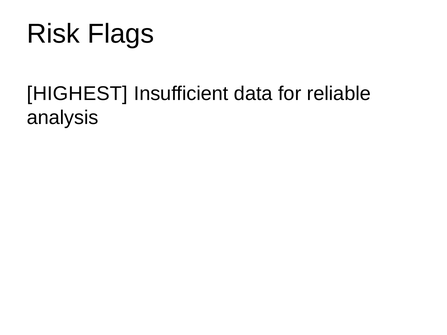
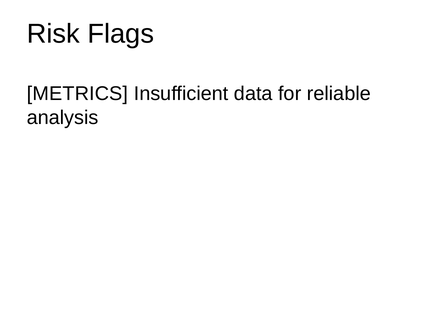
HIGHEST: HIGHEST -> METRICS
